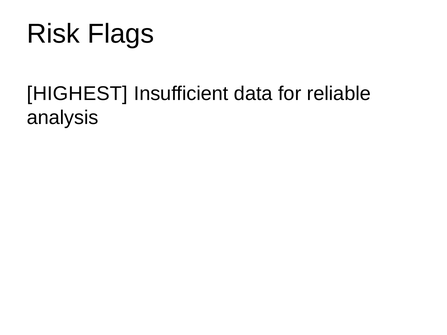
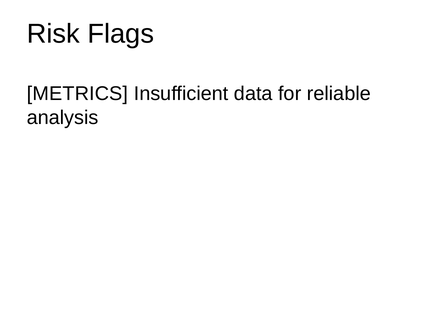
HIGHEST: HIGHEST -> METRICS
